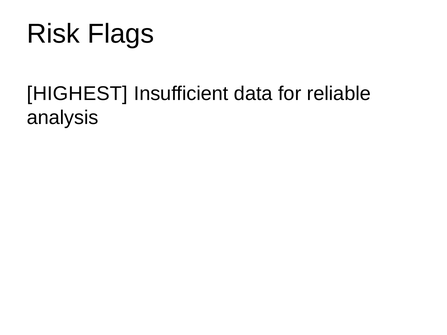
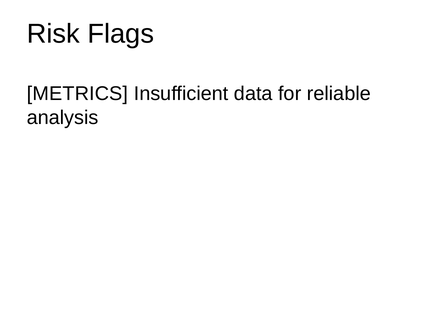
HIGHEST: HIGHEST -> METRICS
